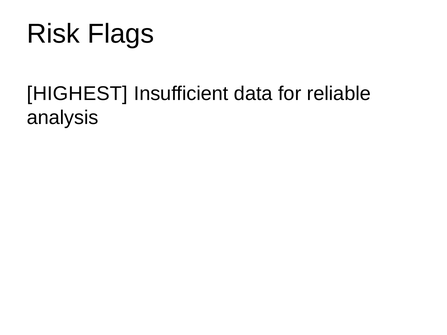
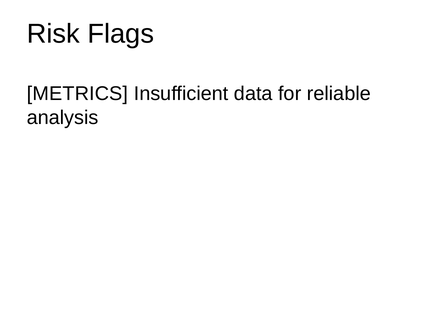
HIGHEST: HIGHEST -> METRICS
